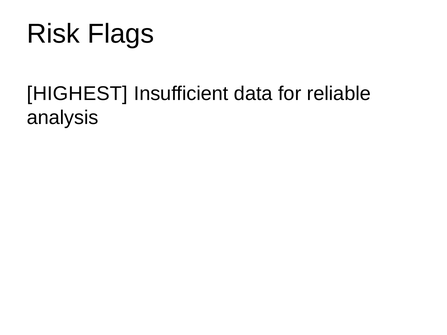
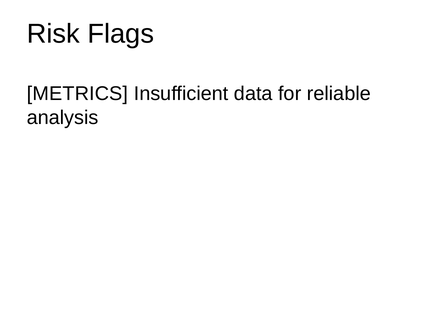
HIGHEST: HIGHEST -> METRICS
